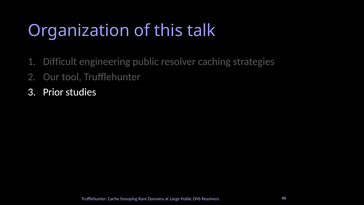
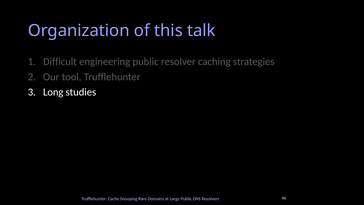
Prior: Prior -> Long
